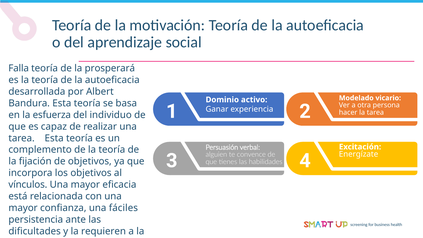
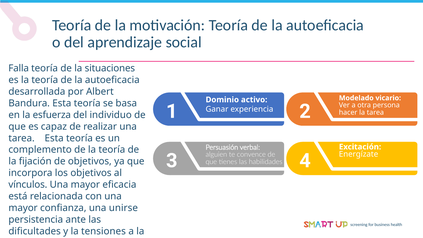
prosperará: prosperará -> situaciones
fáciles: fáciles -> unirse
requieren: requieren -> tensiones
